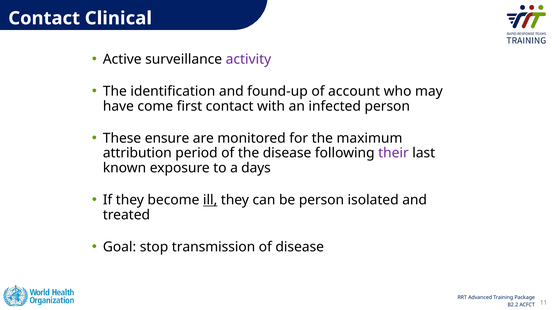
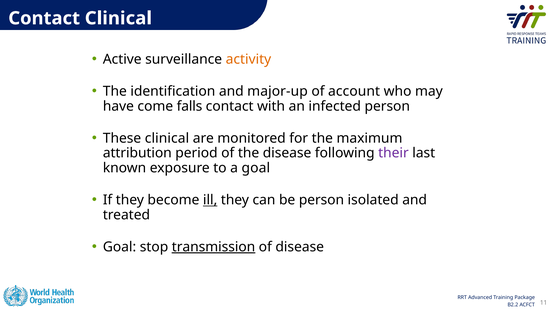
activity colour: purple -> orange
found-up: found-up -> major-up
first: first -> falls
These ensure: ensure -> clinical
a days: days -> goal
transmission underline: none -> present
